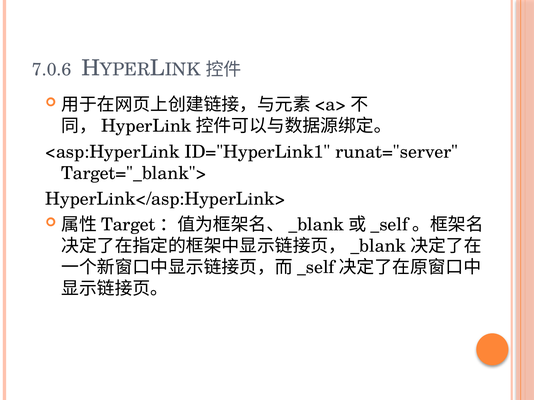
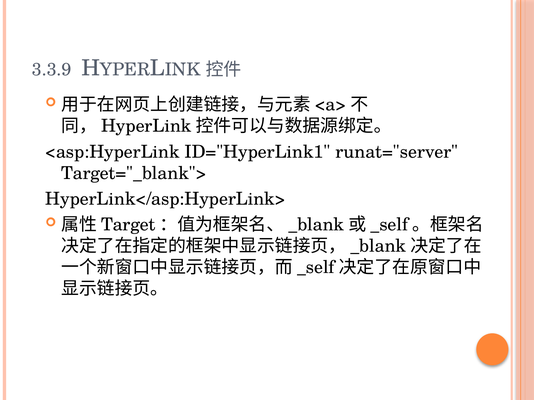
7.0.6: 7.0.6 -> 3.3.9
